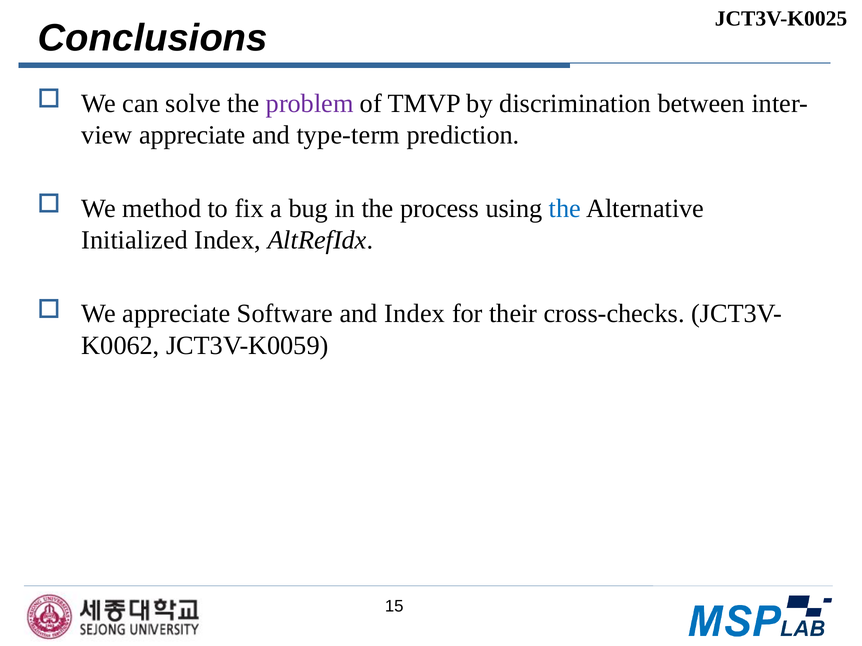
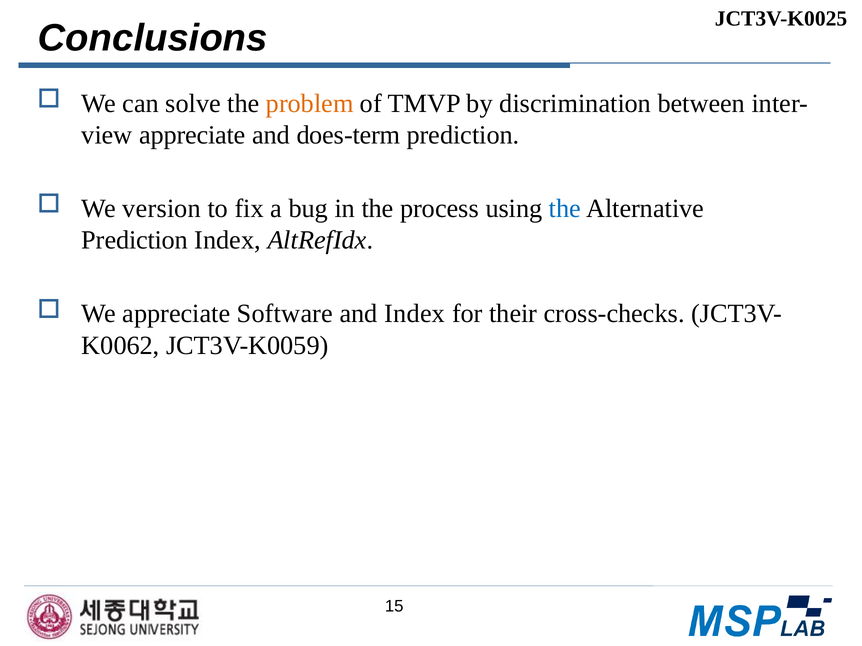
problem colour: purple -> orange
type-term: type-term -> does-term
method: method -> version
Initialized at (135, 240): Initialized -> Prediction
